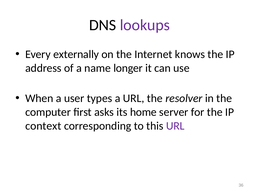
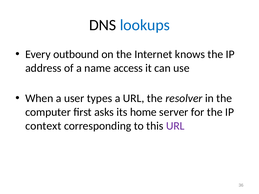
lookups colour: purple -> blue
externally: externally -> outbound
longer: longer -> access
